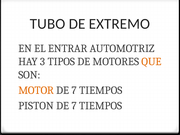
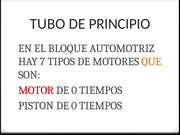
EXTREMO: EXTREMO -> PRINCIPIO
ENTRAR: ENTRAR -> BLOQUE
3: 3 -> 7
MOTOR colour: orange -> red
7 at (74, 90): 7 -> 0
7 at (74, 106): 7 -> 0
